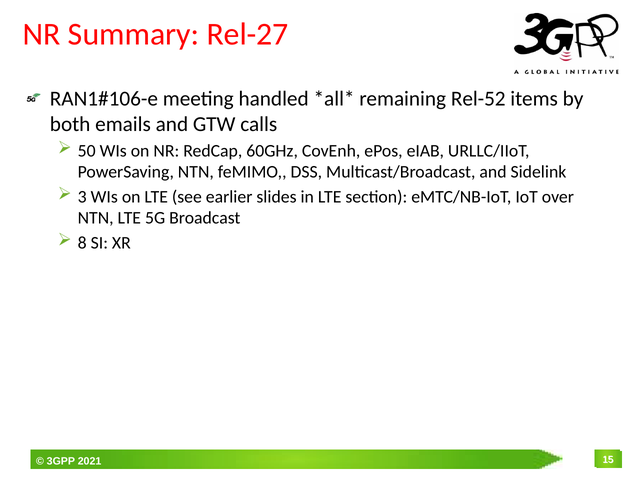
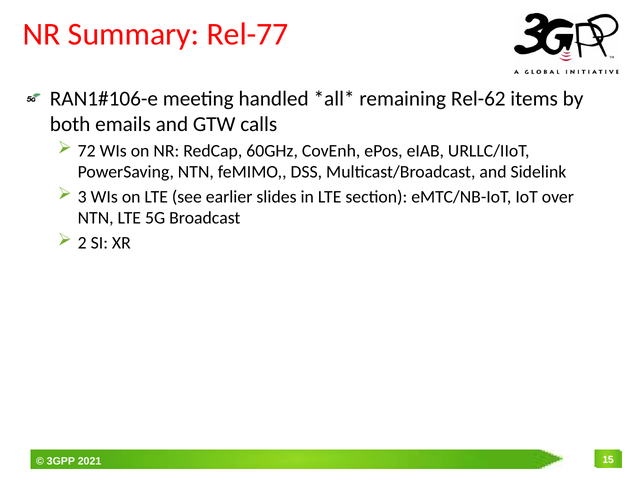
Rel-27: Rel-27 -> Rel-77
Rel-52: Rel-52 -> Rel-62
50: 50 -> 72
8: 8 -> 2
